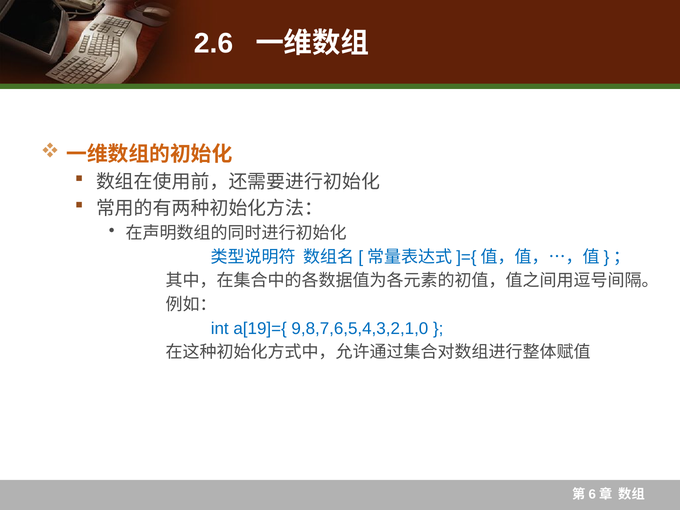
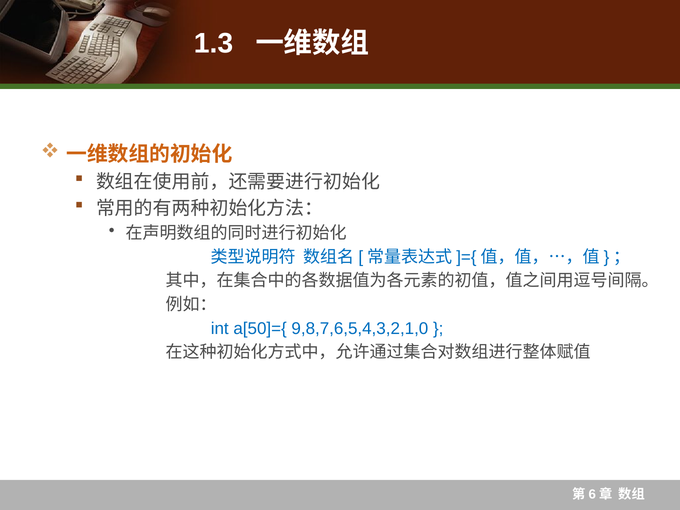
2.6: 2.6 -> 1.3
a[19]={: a[19]={ -> a[50]={
